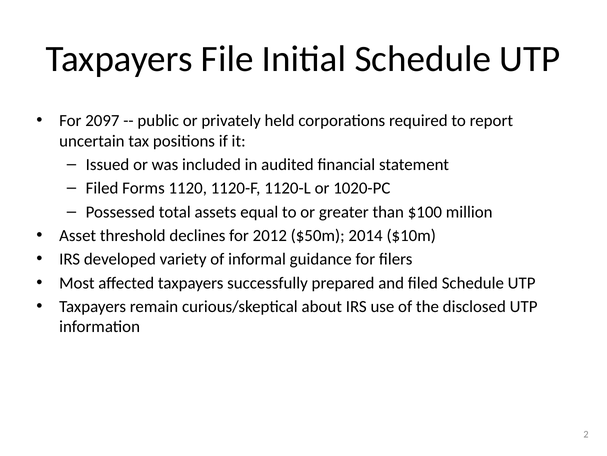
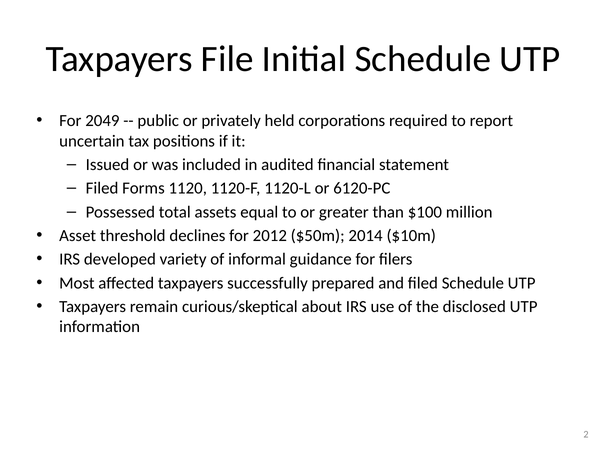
2097: 2097 -> 2049
1020-PC: 1020-PC -> 6120-PC
